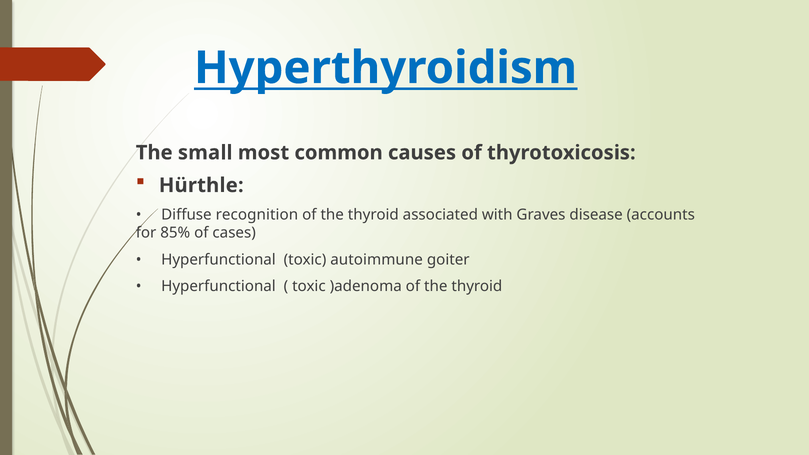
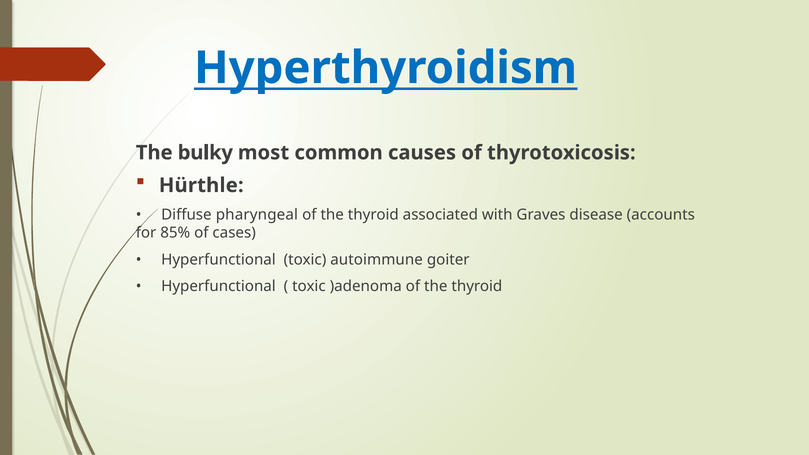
small: small -> bulky
recognition: recognition -> pharyngeal
